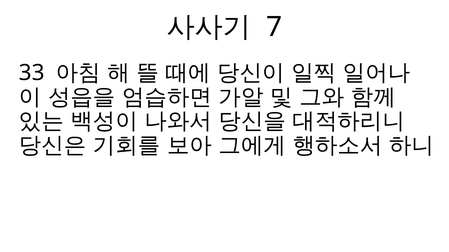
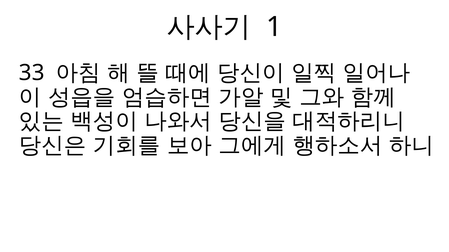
7: 7 -> 1
